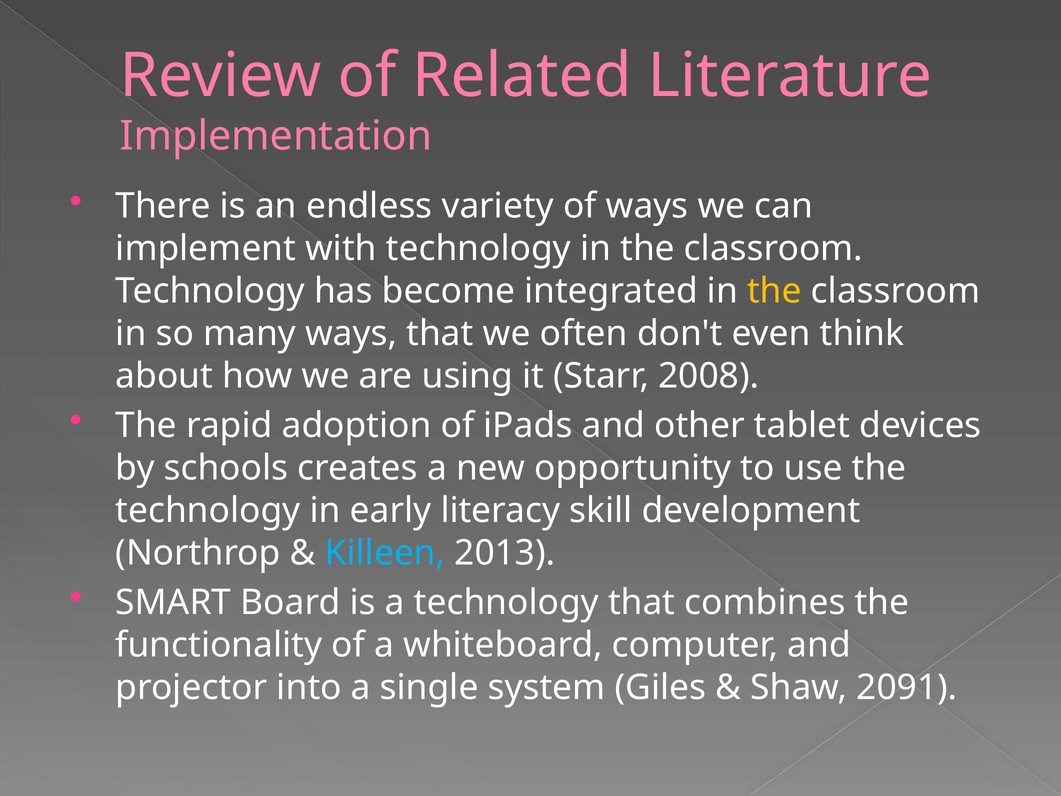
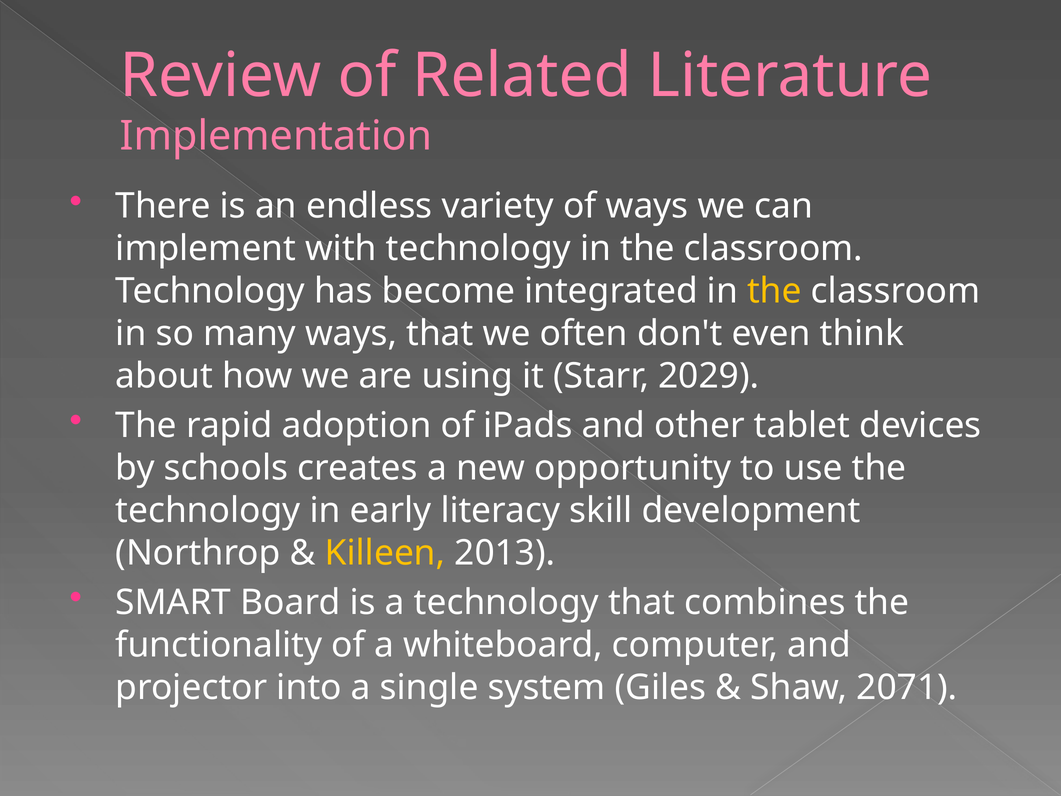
2008: 2008 -> 2029
Killeen colour: light blue -> yellow
2091: 2091 -> 2071
